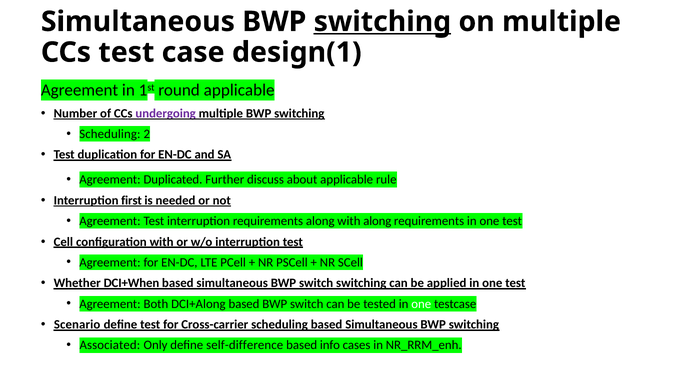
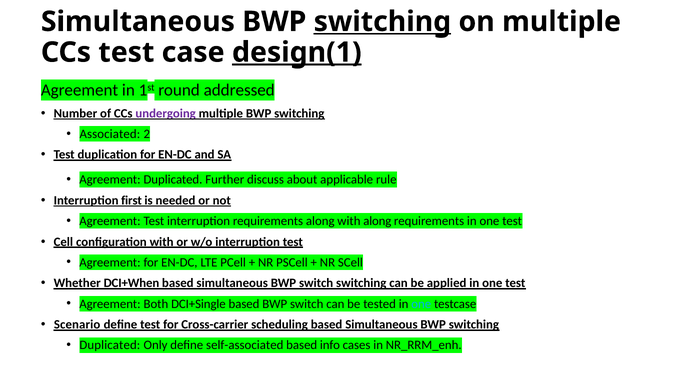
design(1 underline: none -> present
round applicable: applicable -> addressed
Scheduling at (110, 134): Scheduling -> Associated
DCI+Along: DCI+Along -> DCI+Single
one at (421, 304) colour: white -> light blue
Associated at (110, 345): Associated -> Duplicated
self-difference: self-difference -> self-associated
